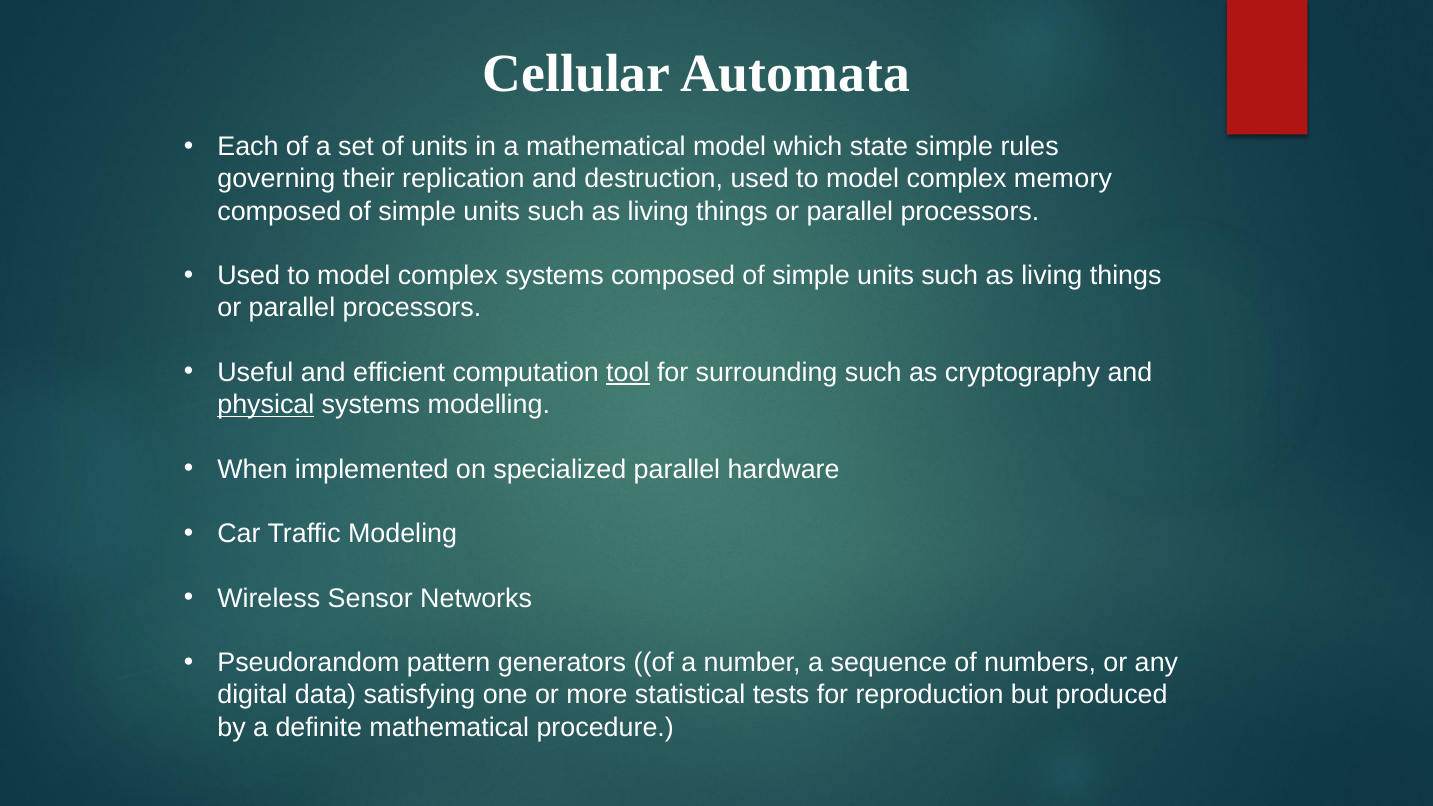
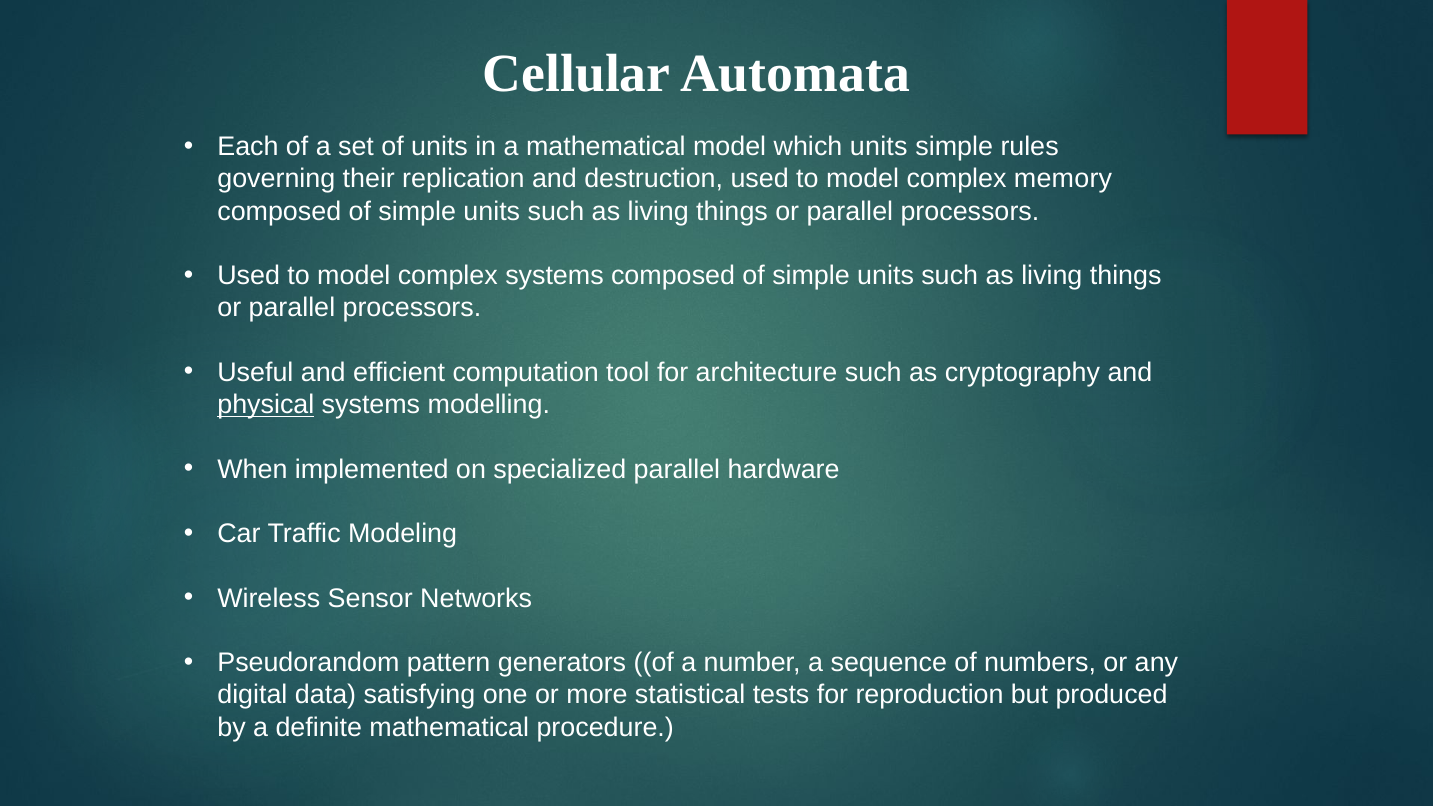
which state: state -> units
tool underline: present -> none
surrounding: surrounding -> architecture
